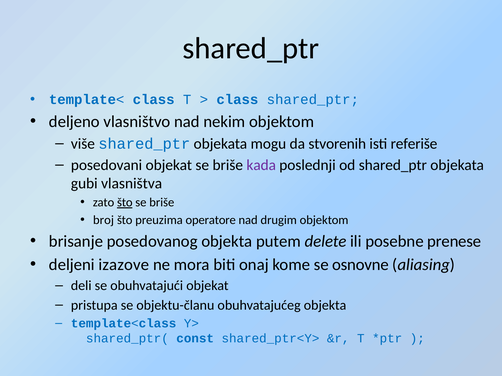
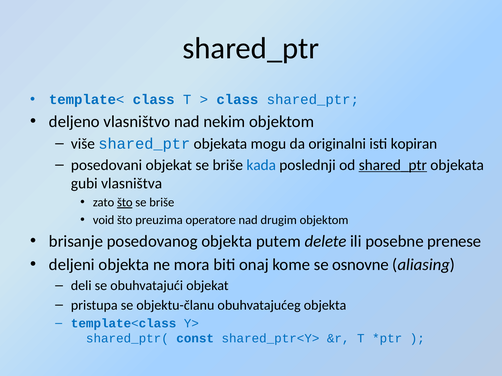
stvorenih: stvorenih -> originalni
referiše: referiše -> kopiran
kada colour: purple -> blue
shared_ptr at (393, 165) underline: none -> present
broj: broj -> void
deljeni izazove: izazove -> objekta
